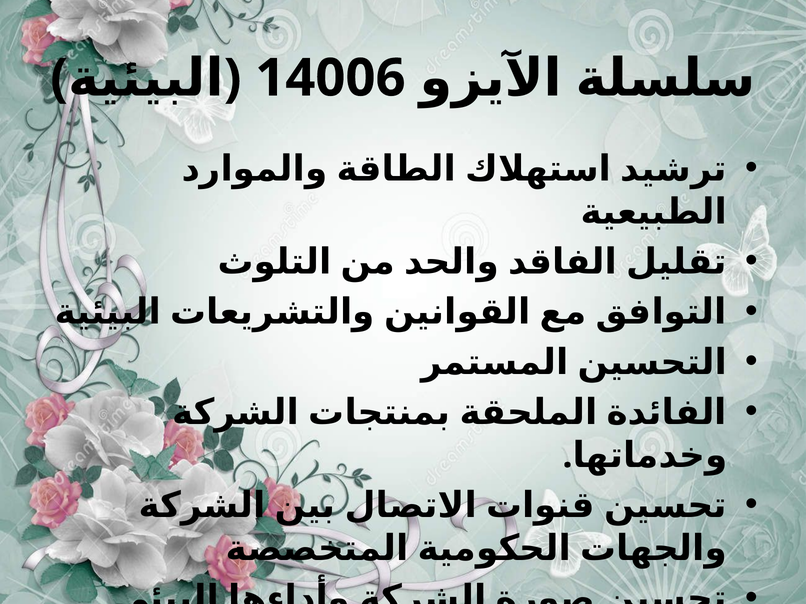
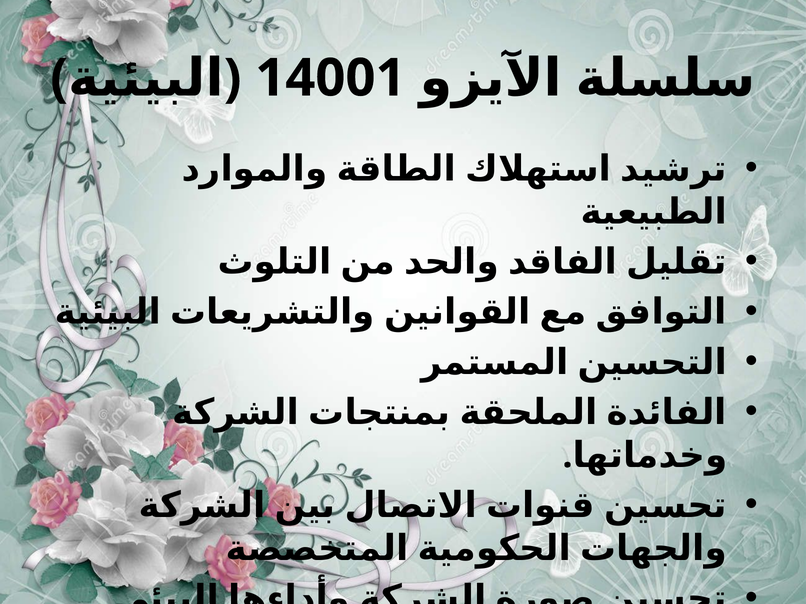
14006: 14006 -> 14001
